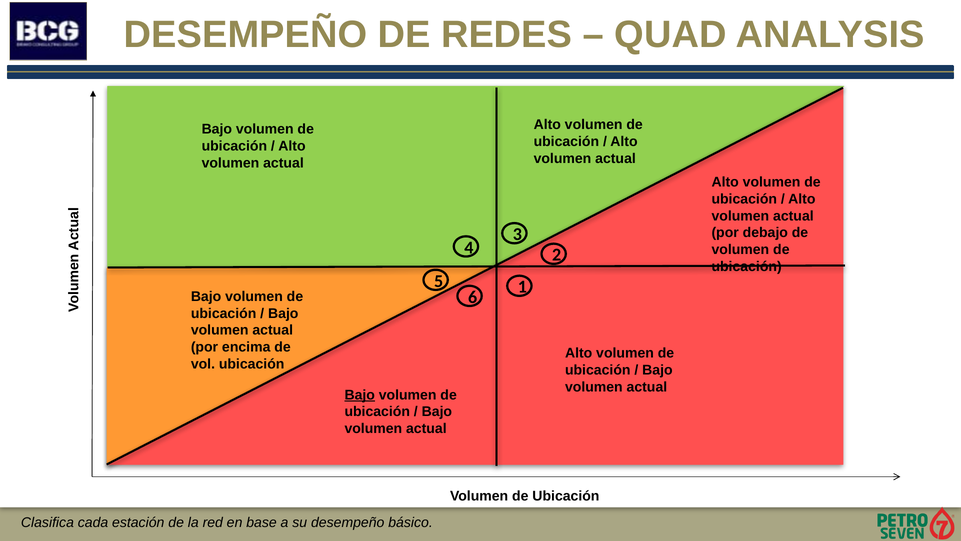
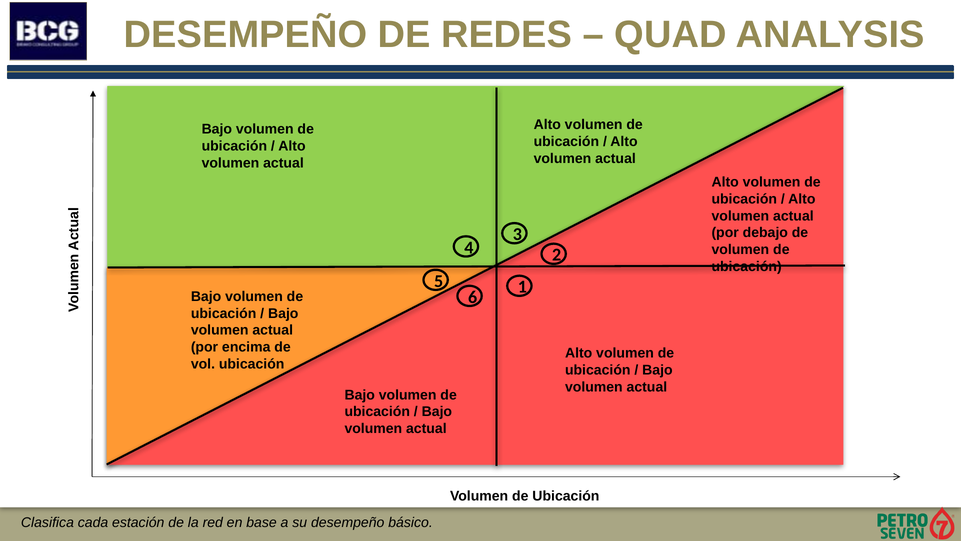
Bajo at (360, 395) underline: present -> none
